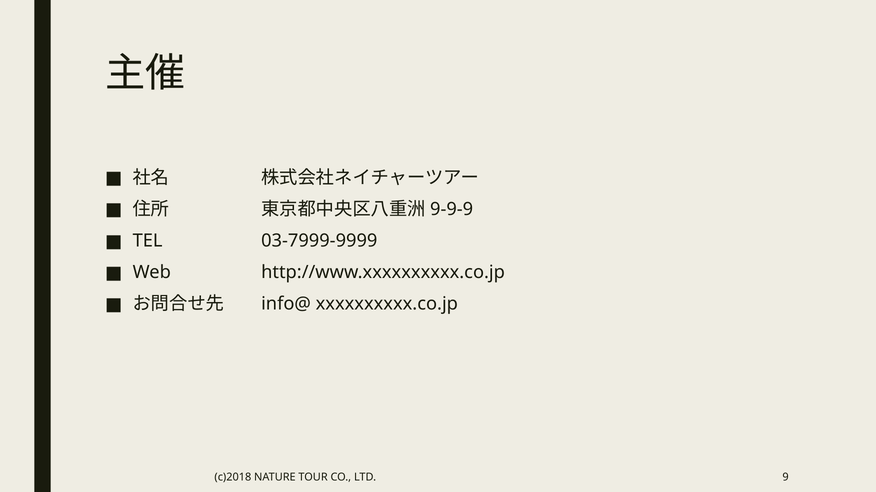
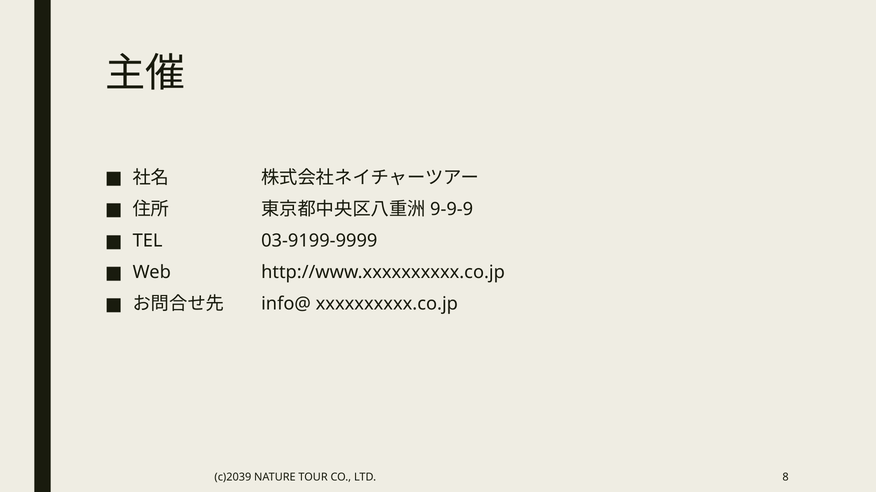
03-7999-9999: 03-7999-9999 -> 03-9199-9999
c)2018: c)2018 -> c)2039
9: 9 -> 8
